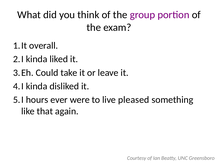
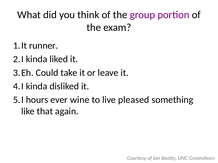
overall: overall -> runner
were: were -> wine
